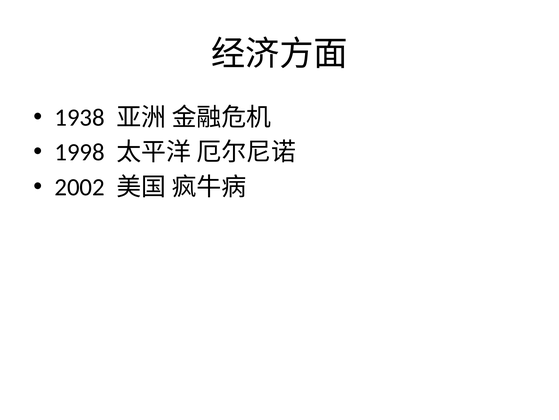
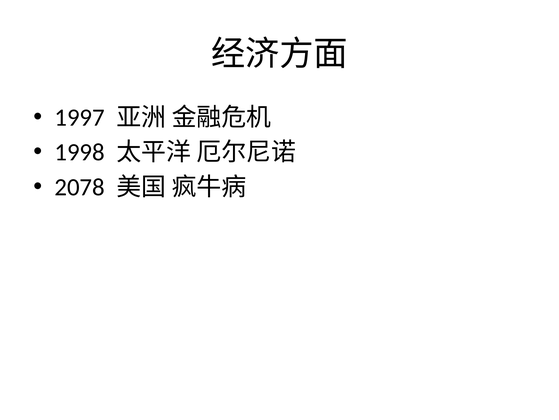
1938: 1938 -> 1997
2002: 2002 -> 2078
